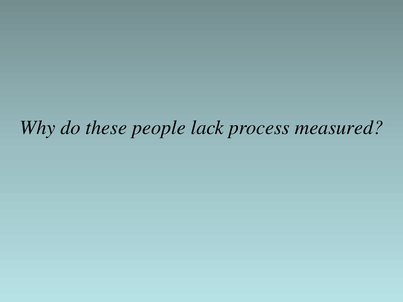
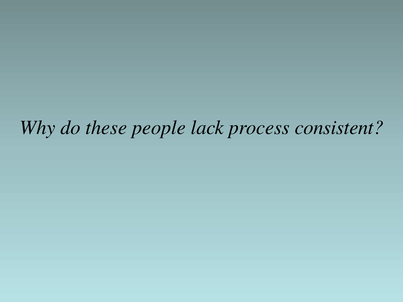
measured: measured -> consistent
